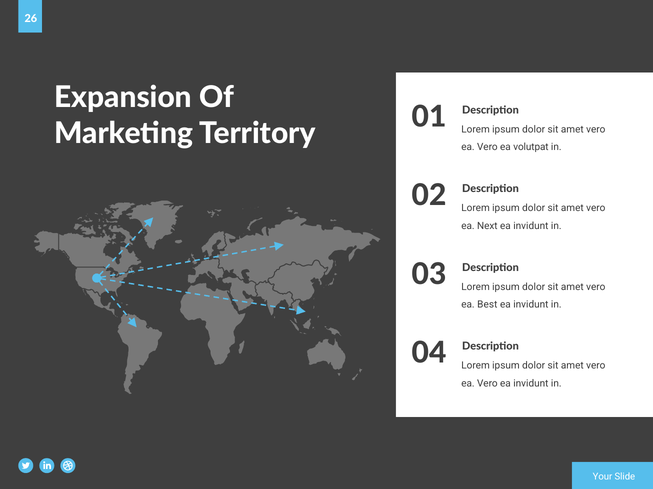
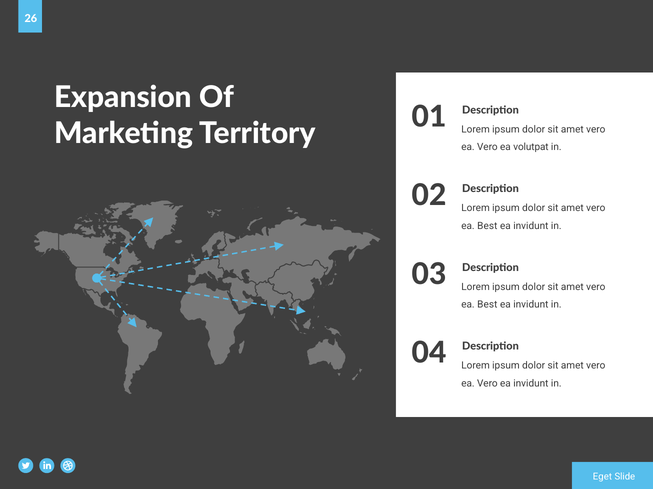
Next at (487, 226): Next -> Best
Your: Your -> Eget
